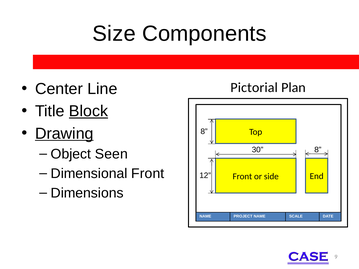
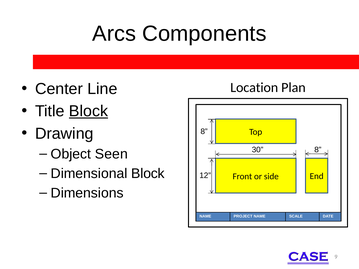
Size: Size -> Arcs
Pictorial: Pictorial -> Location
Drawing underline: present -> none
Dimensional Front: Front -> Block
